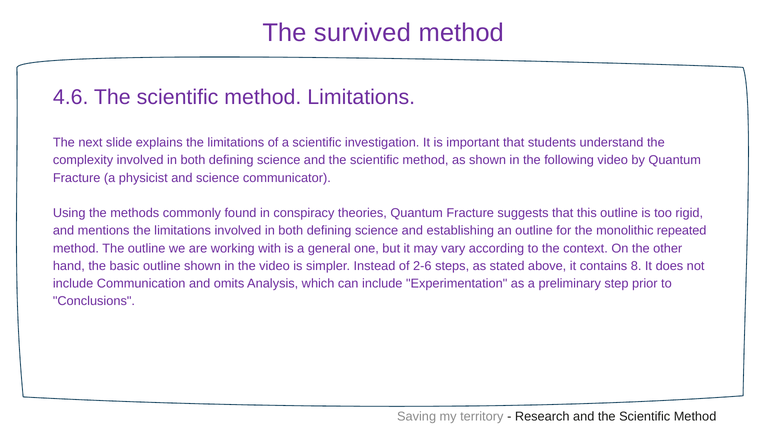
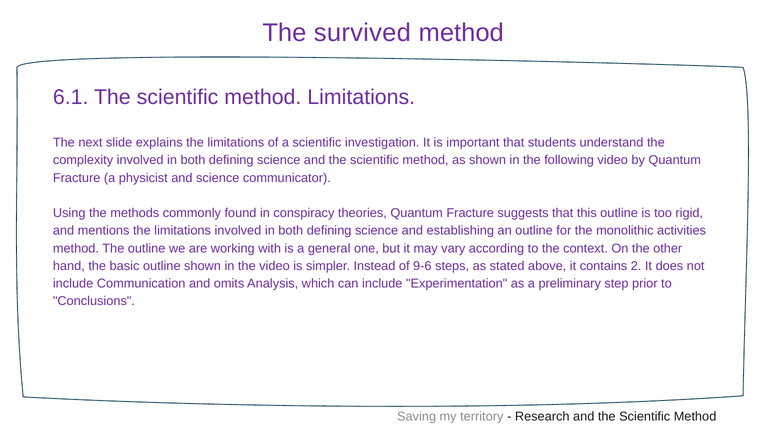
4.6: 4.6 -> 6.1
repeated: repeated -> activities
2-6: 2-6 -> 9-6
8: 8 -> 2
